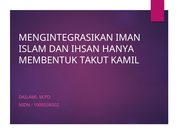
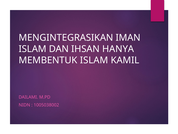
MEMBENTUK TAKUT: TAKUT -> ISLAM
